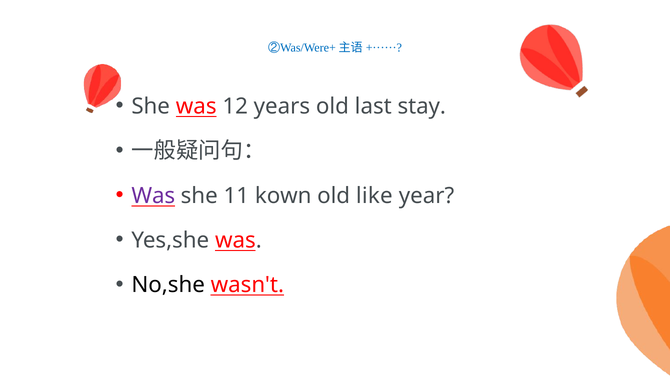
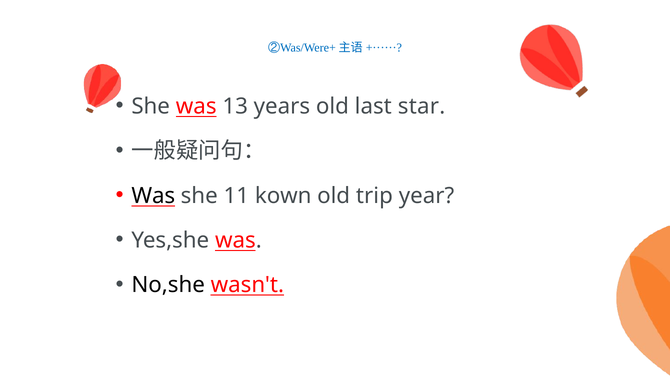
12: 12 -> 13
stay: stay -> star
Was at (153, 196) colour: purple -> black
like: like -> trip
